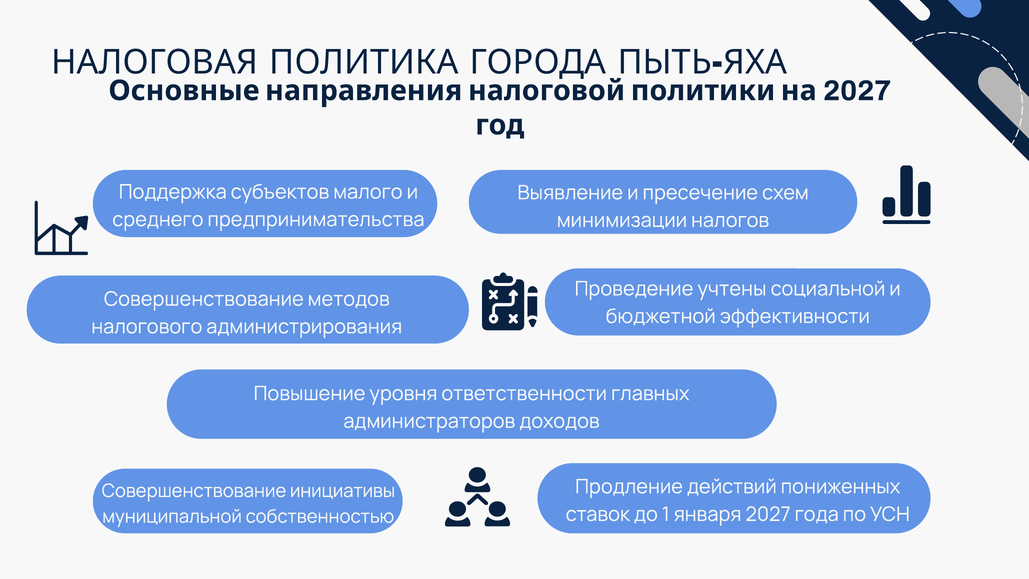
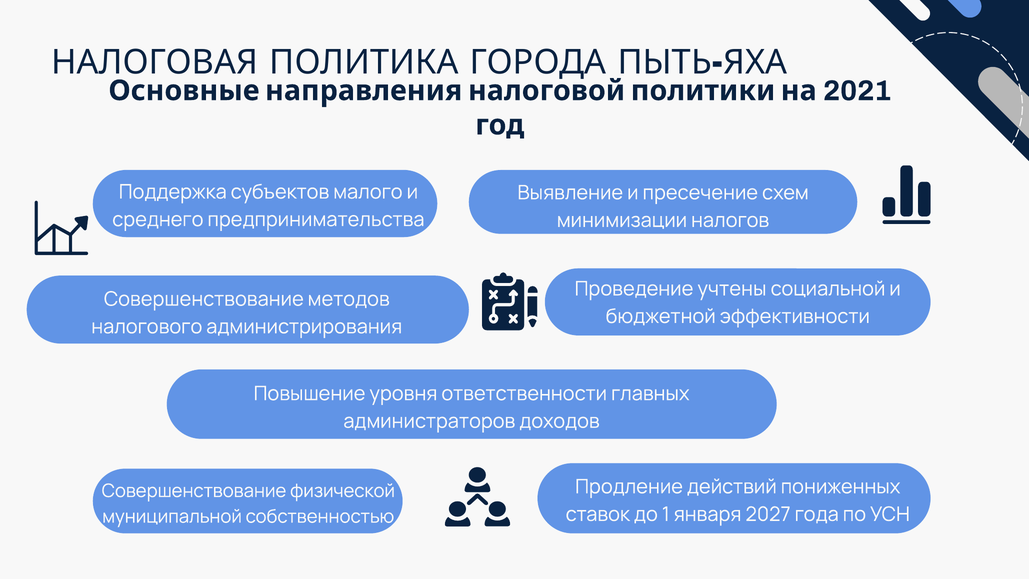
2027 at (857, 91): 2027 -> 2021
инициативы: инициативы -> физической
